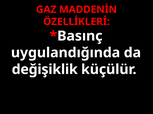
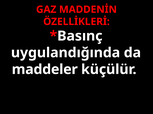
değişiklik: değişiklik -> maddeler
